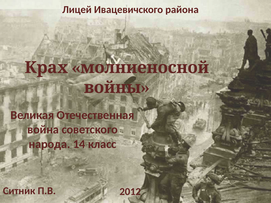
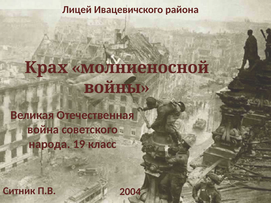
14: 14 -> 19
2012: 2012 -> 2004
